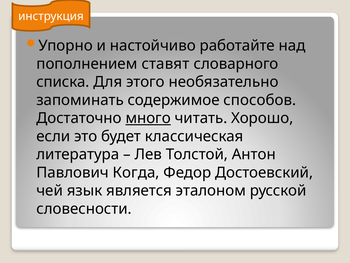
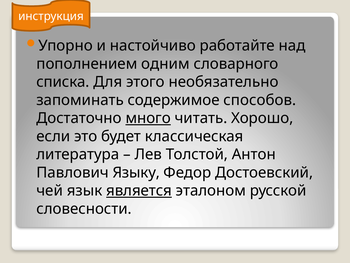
ставят: ставят -> одним
Когда: Когда -> Языку
является underline: none -> present
